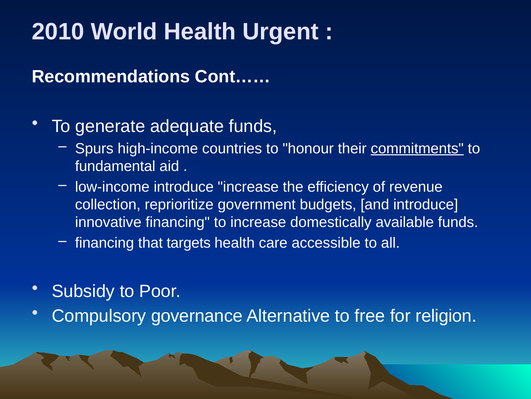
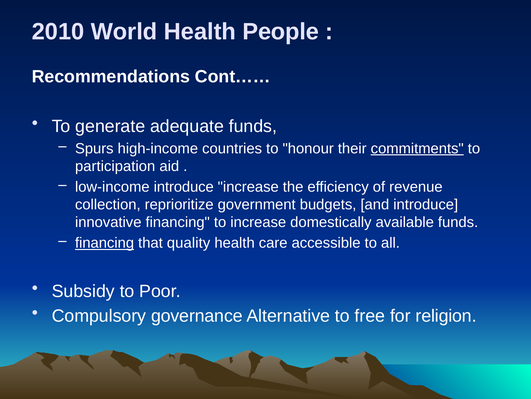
Urgent: Urgent -> People
fundamental: fundamental -> participation
financing at (105, 243) underline: none -> present
targets: targets -> quality
